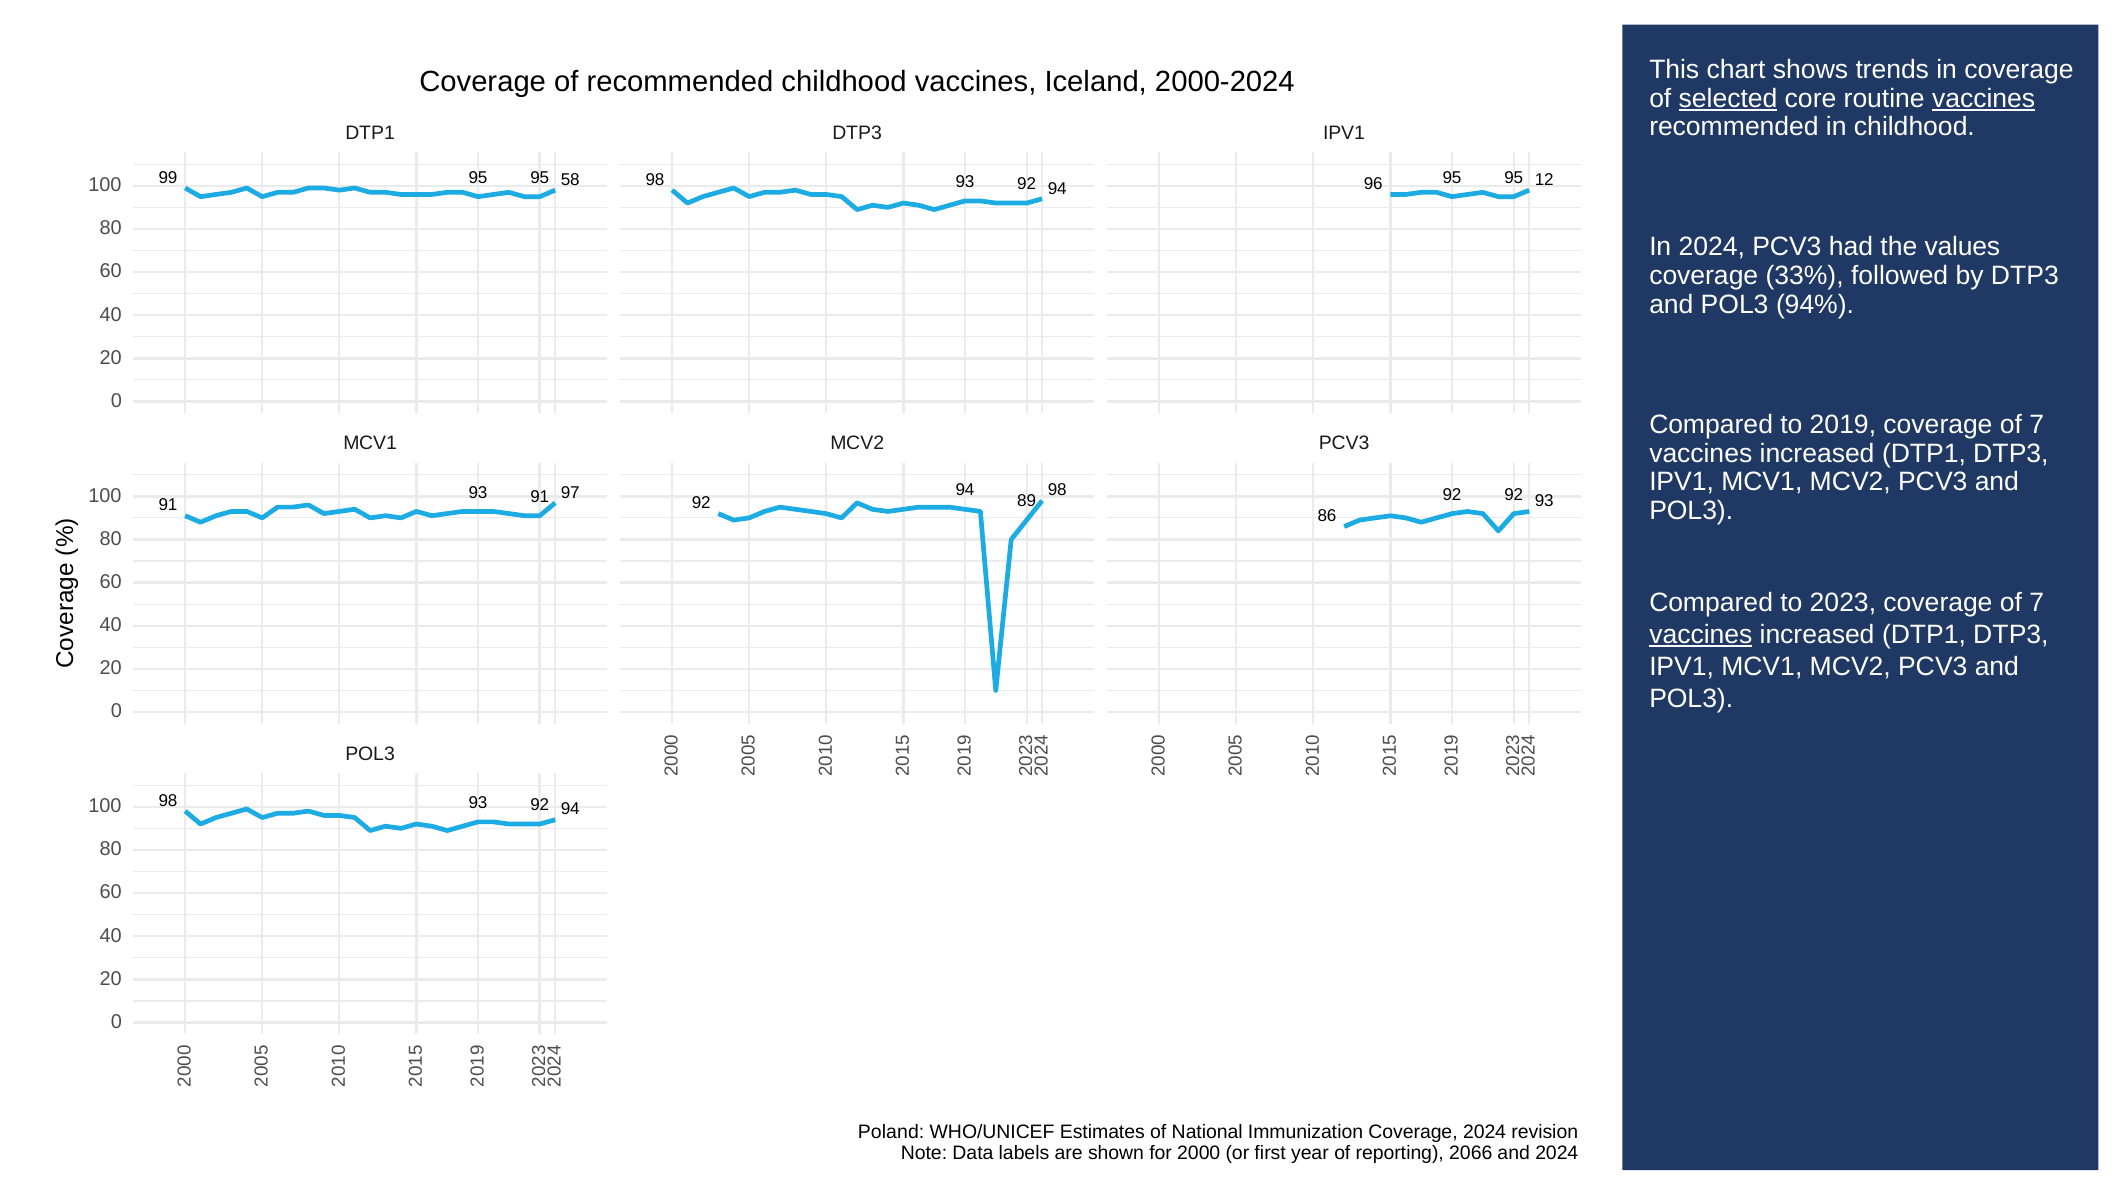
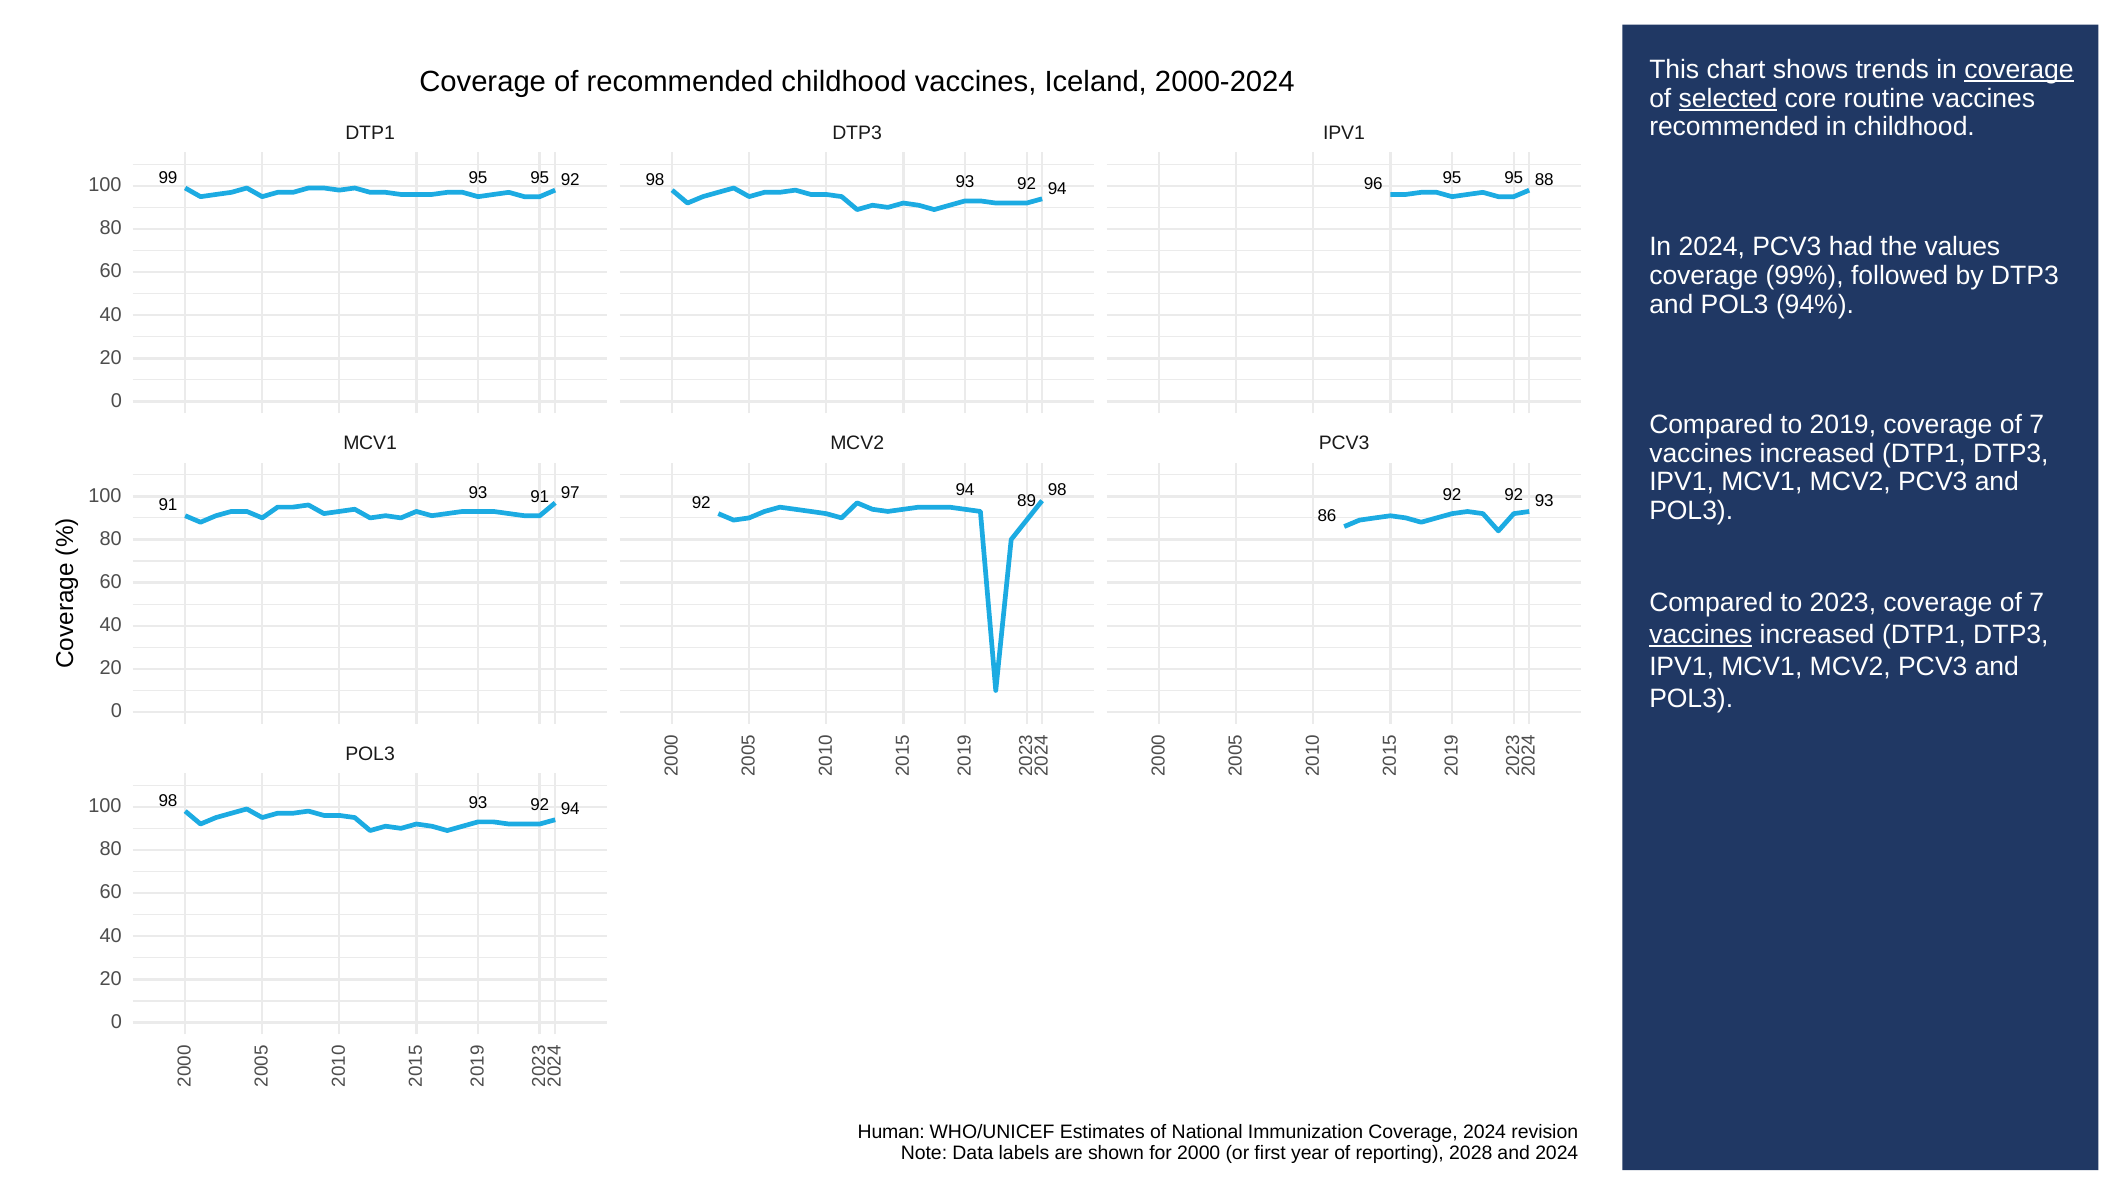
coverage at (2019, 70) underline: none -> present
vaccines at (1984, 99) underline: present -> none
99 58: 58 -> 92
12: 12 -> 88
33%: 33% -> 99%
Poland: Poland -> Human
2066: 2066 -> 2028
